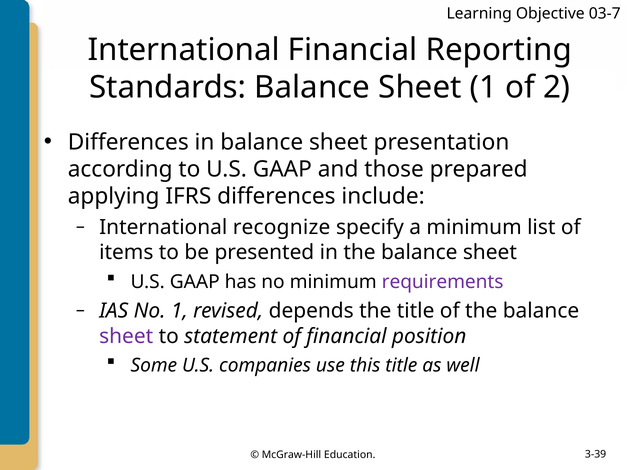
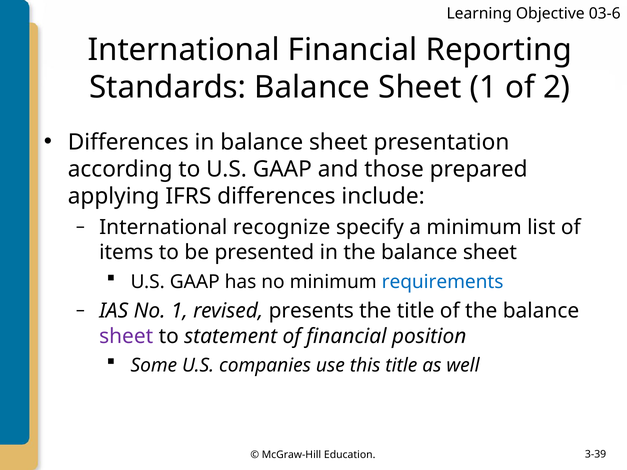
03-7: 03-7 -> 03-6
requirements colour: purple -> blue
depends: depends -> presents
